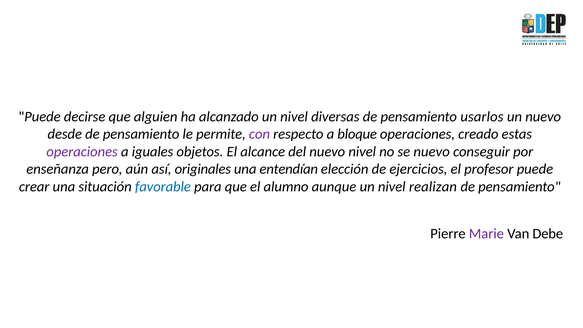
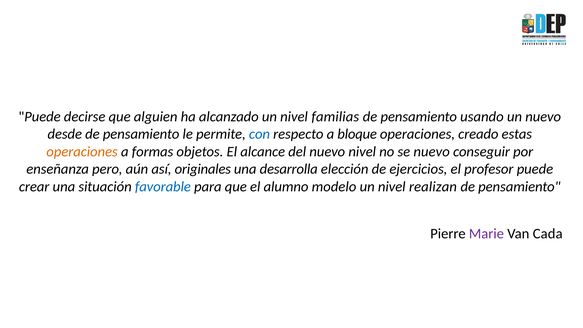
diversas: diversas -> familias
usarlos: usarlos -> usando
con colour: purple -> blue
operaciones at (82, 152) colour: purple -> orange
iguales: iguales -> formas
entendían: entendían -> desarrolla
aunque: aunque -> modelo
Debe: Debe -> Cada
